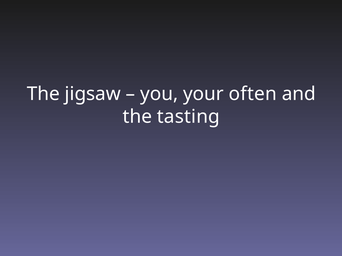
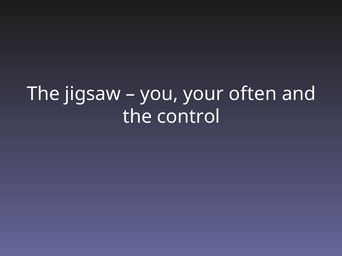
tasting: tasting -> control
